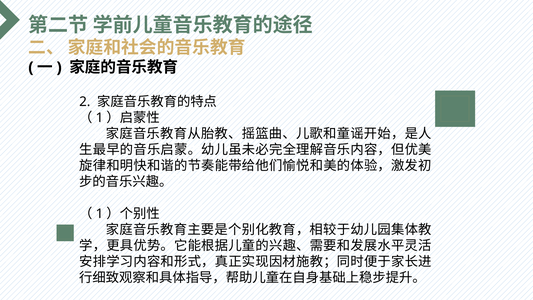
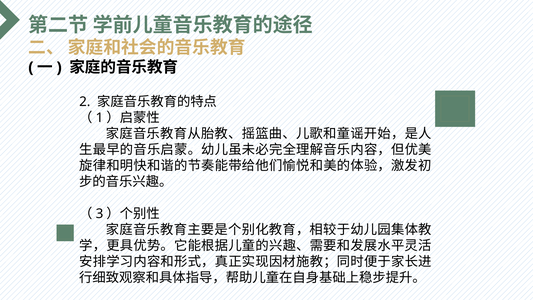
1 at (100, 214): 1 -> 3
